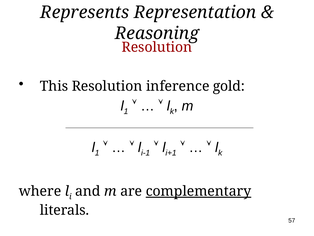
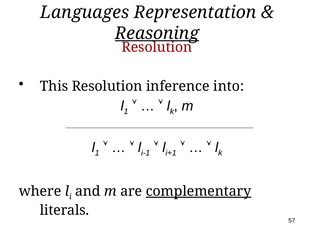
Represents: Represents -> Languages
Reasoning underline: none -> present
gold: gold -> into
